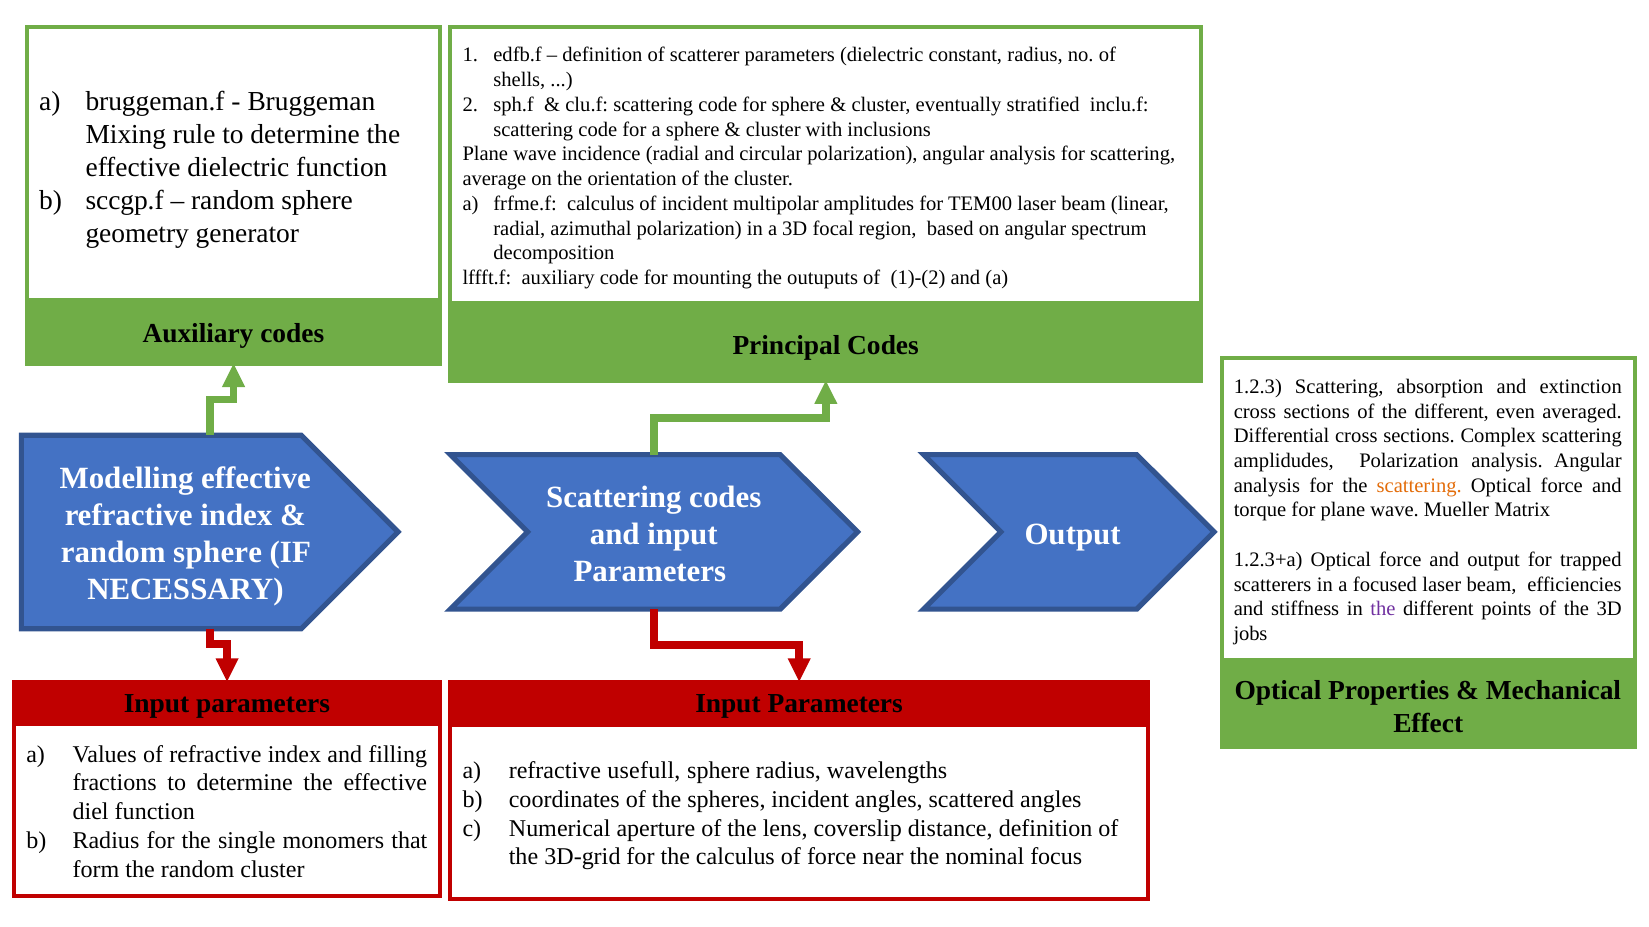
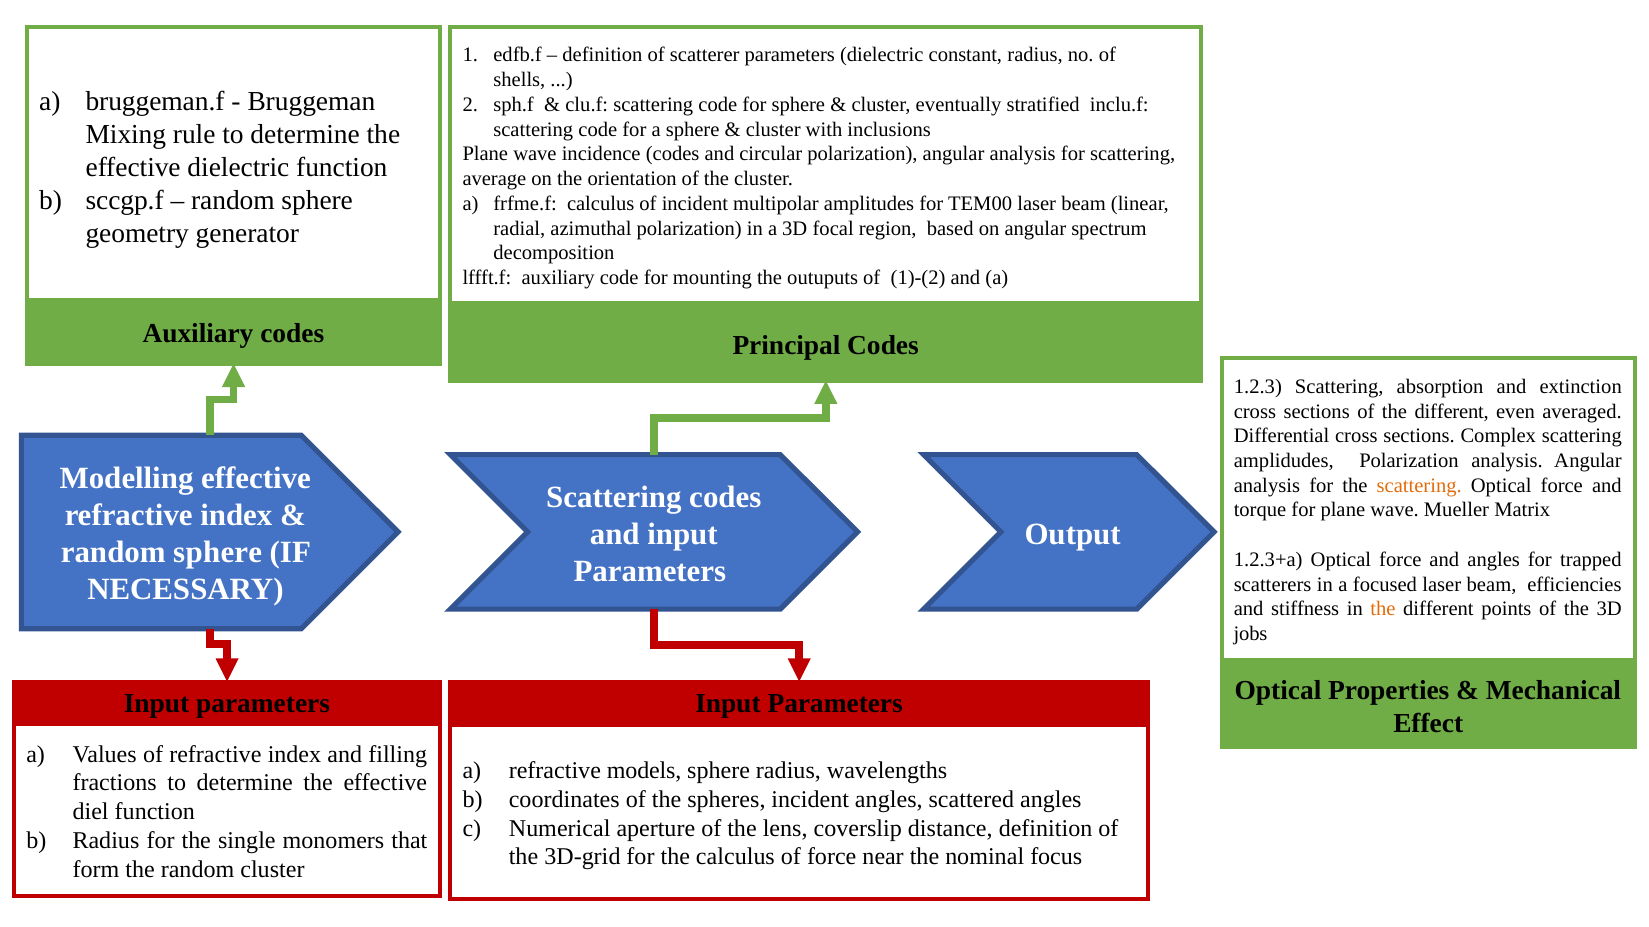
incidence radial: radial -> codes
and output: output -> angles
the at (1383, 609) colour: purple -> orange
usefull: usefull -> models
